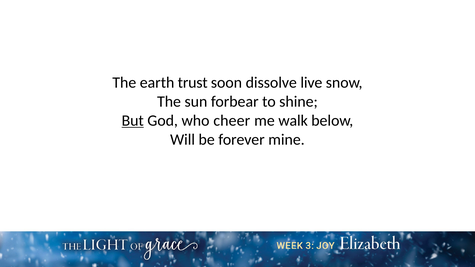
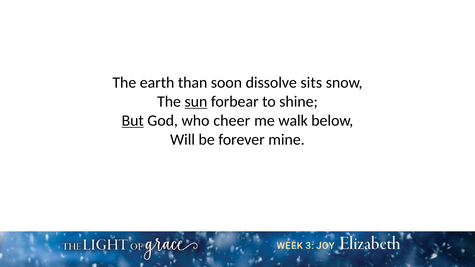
trust: trust -> than
live: live -> sits
sun underline: none -> present
